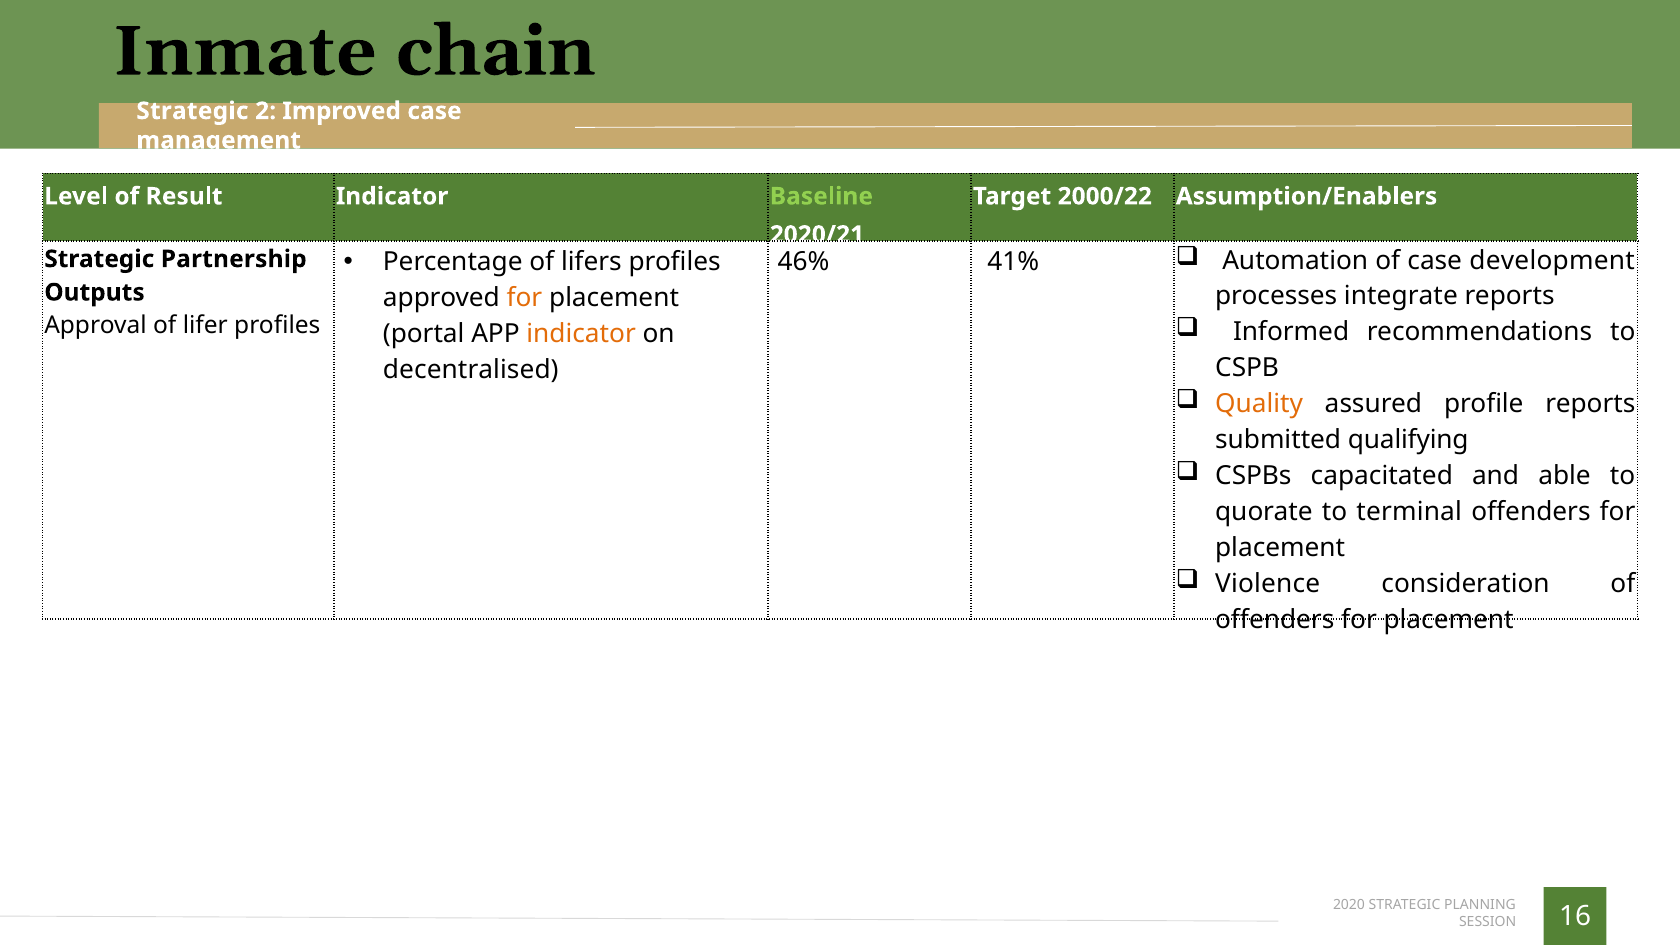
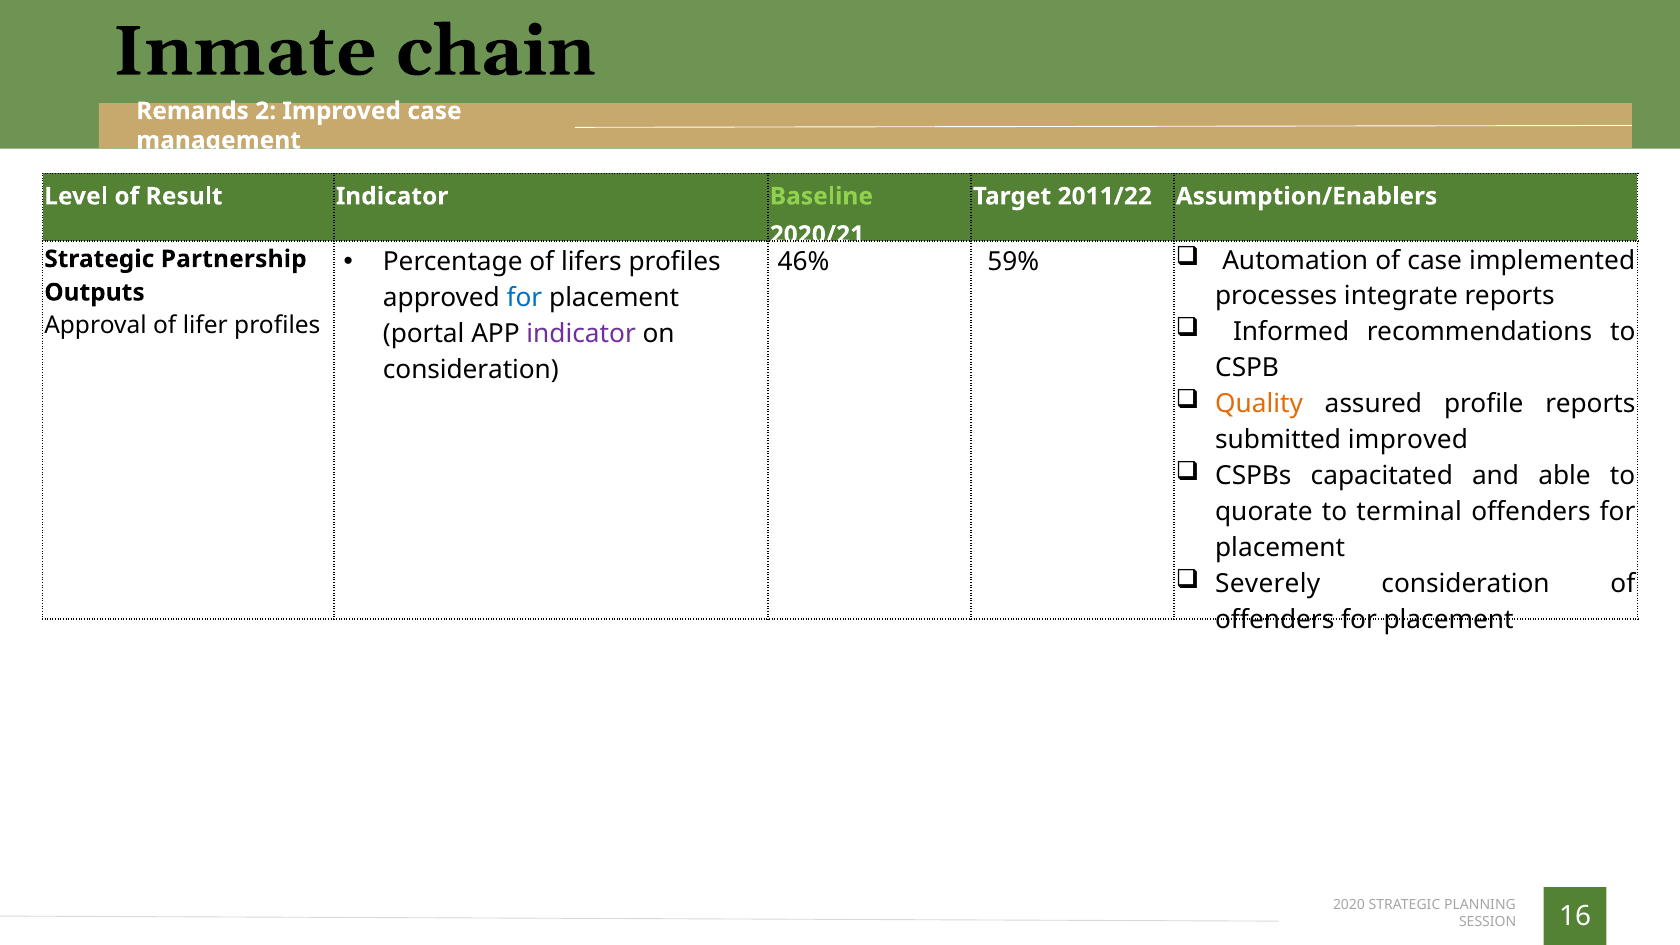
Strategic at (192, 111): Strategic -> Remands
2000/22: 2000/22 -> 2011/22
41%: 41% -> 59%
development: development -> implemented
for at (524, 298) colour: orange -> blue
indicator at (581, 333) colour: orange -> purple
decentralised at (471, 369): decentralised -> consideration
submitted qualifying: qualifying -> improved
Violence: Violence -> Severely
